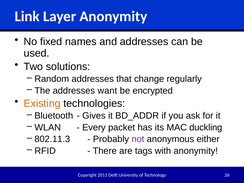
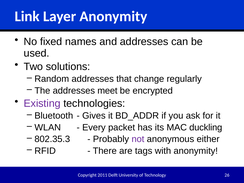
want: want -> meet
Existing colour: orange -> purple
802.11.3: 802.11.3 -> 802.35.3
